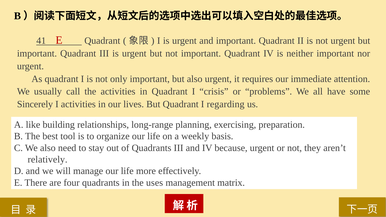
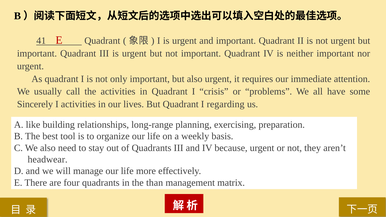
relatively: relatively -> headwear
uses: uses -> than
